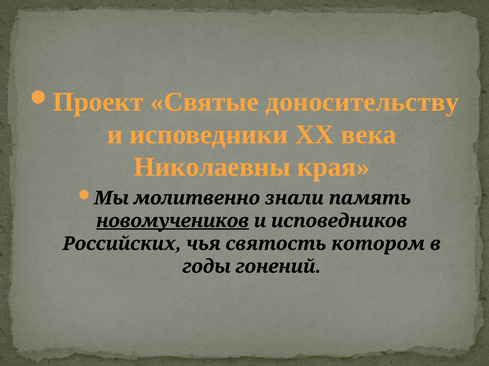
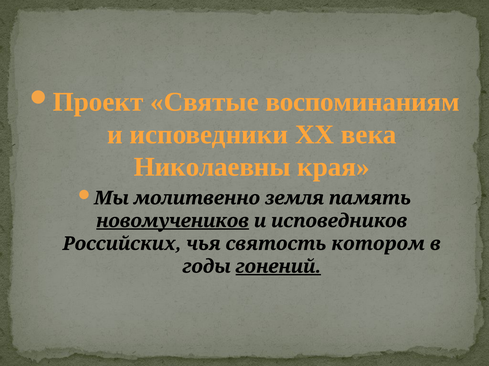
доносительству: доносительству -> воспоминаниям
знали: знали -> земля
гонений underline: none -> present
